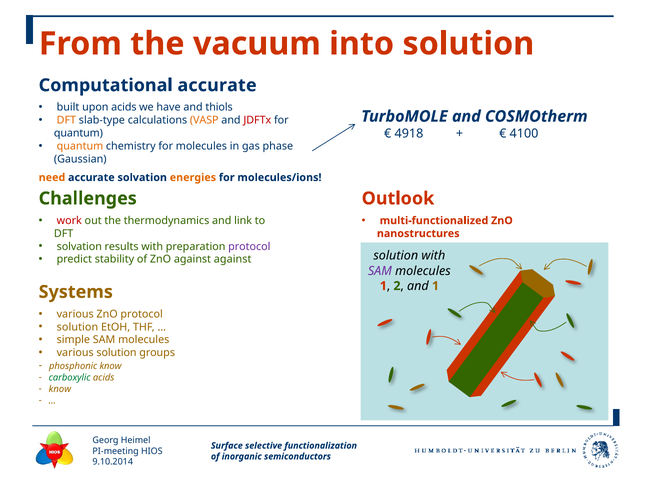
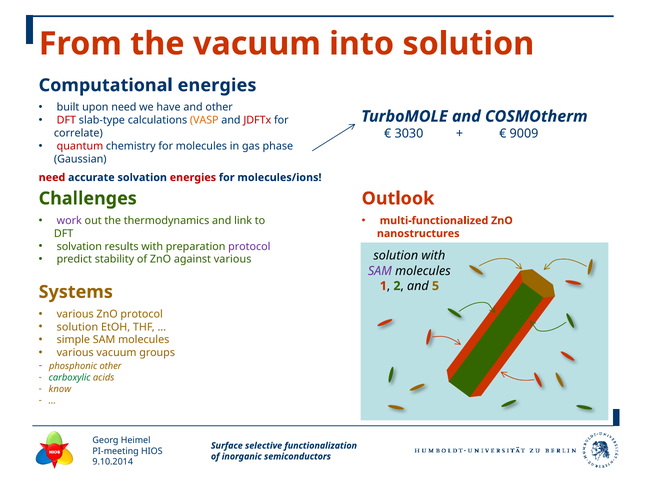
Computational accurate: accurate -> energies
upon acids: acids -> need
and thiols: thiols -> other
DFT at (66, 120) colour: orange -> red
4918: 4918 -> 3030
4100: 4100 -> 9009
quantum at (78, 133): quantum -> correlate
quantum at (80, 146) colour: orange -> red
need at (52, 177) colour: orange -> red
energies at (193, 177) colour: orange -> red
work colour: red -> purple
against against: against -> various
and 1: 1 -> 5
various solution: solution -> vacuum
phosphonic know: know -> other
